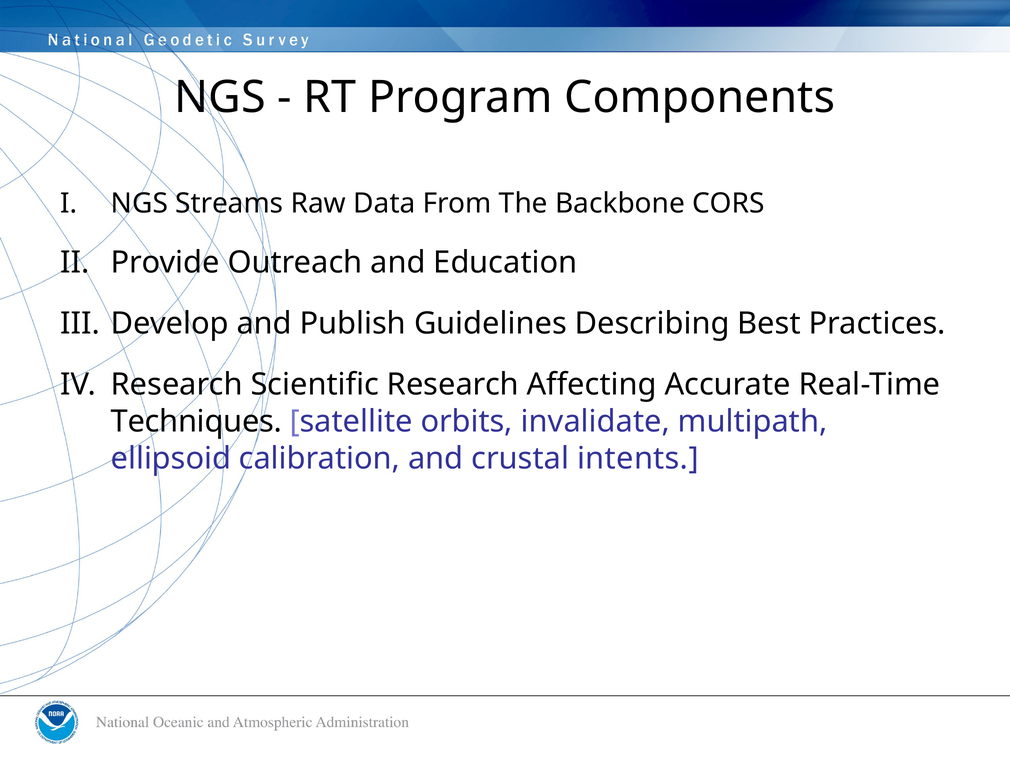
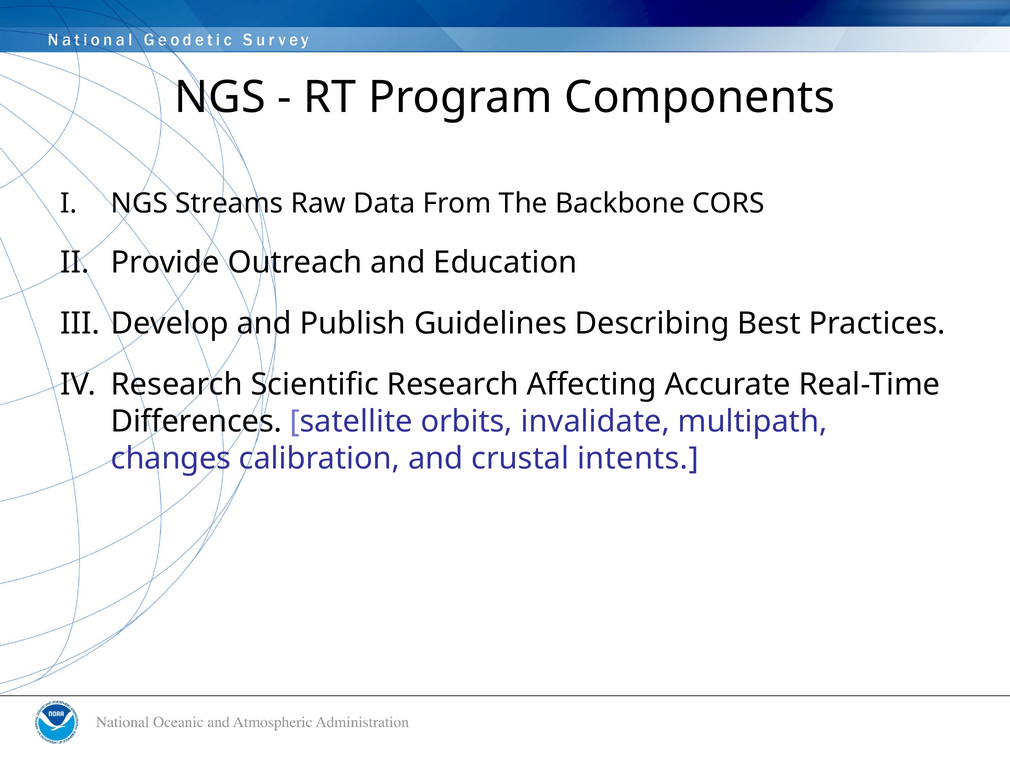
Techniques: Techniques -> Differences
ellipsoid: ellipsoid -> changes
